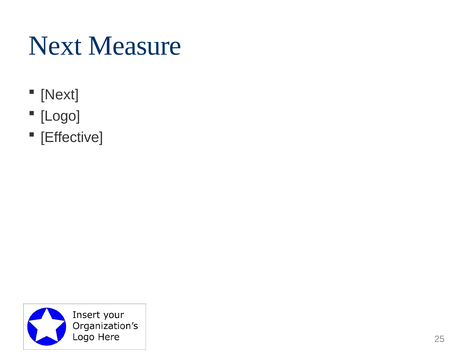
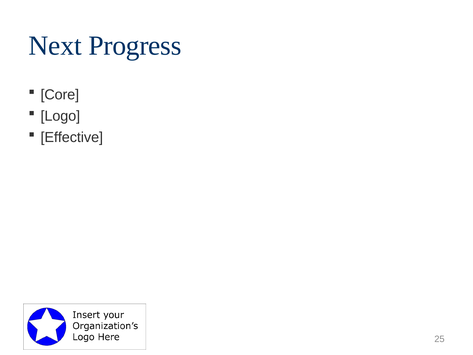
Measure: Measure -> Progress
Next at (60, 95): Next -> Core
